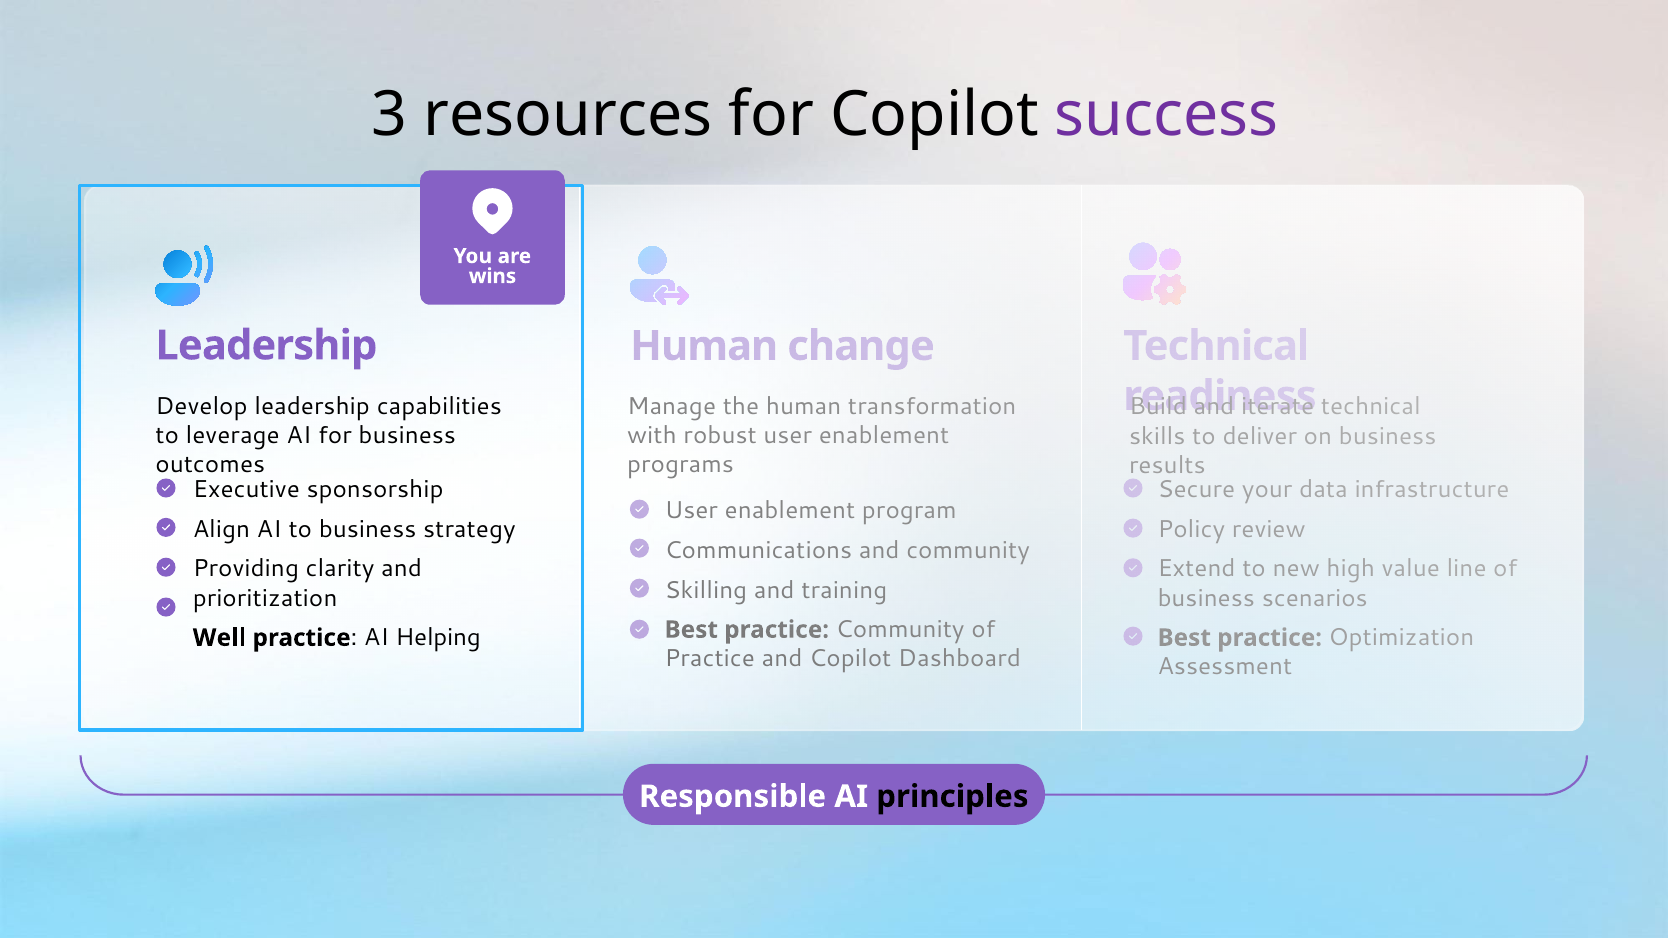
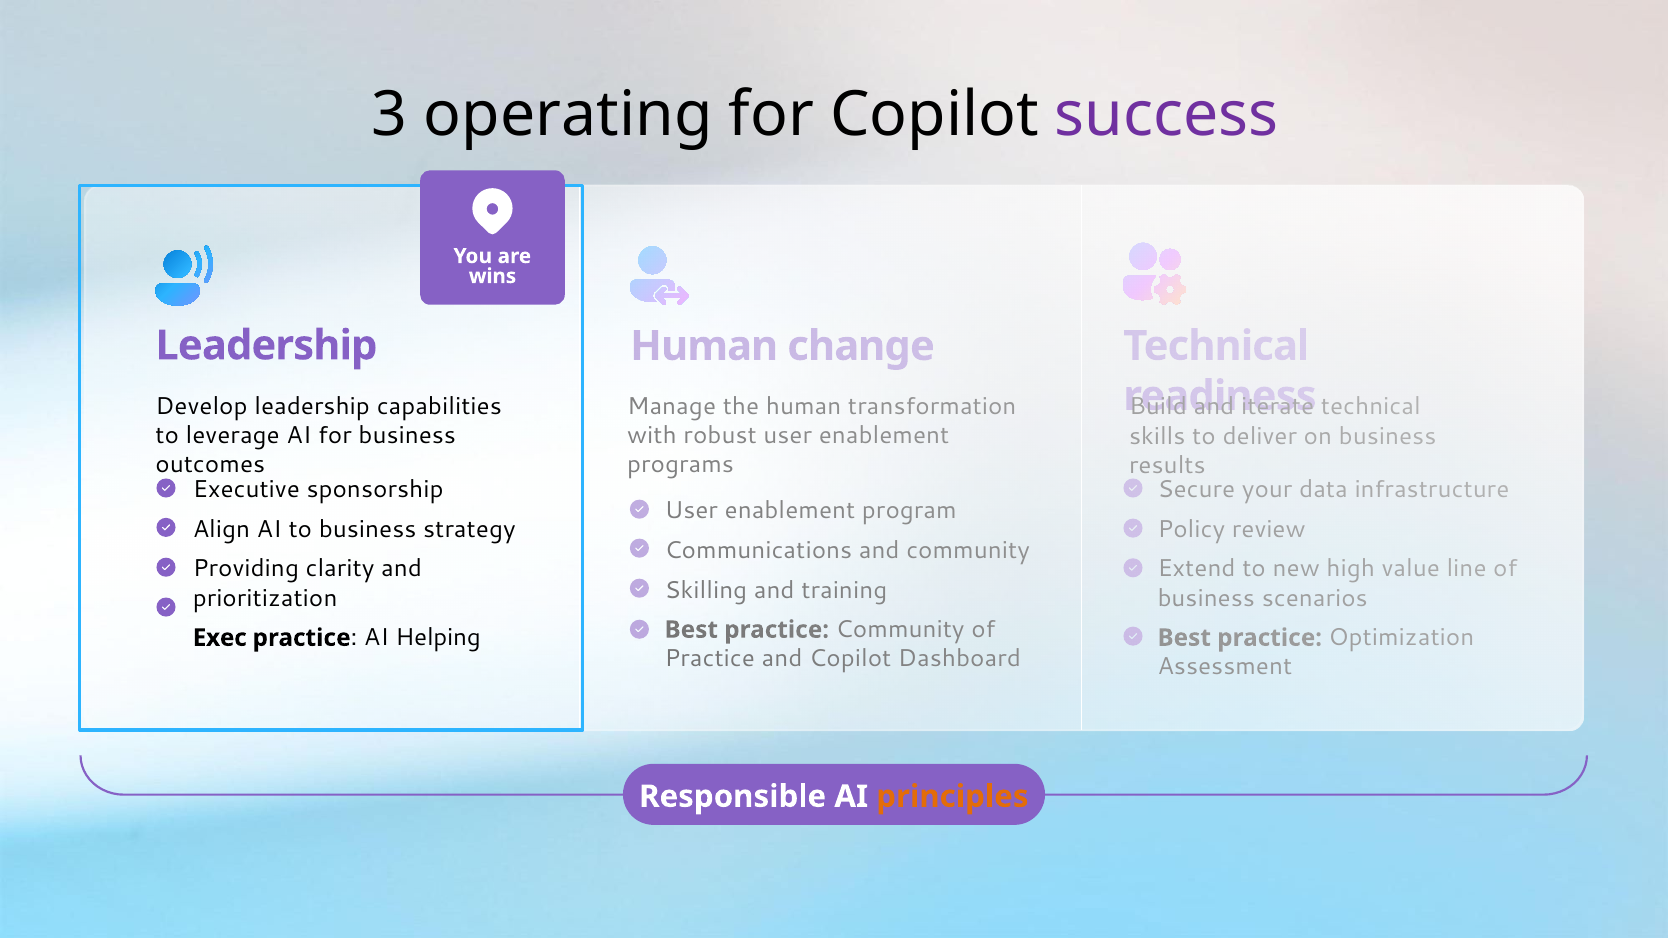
resources: resources -> operating
Well: Well -> Exec
principles colour: black -> orange
